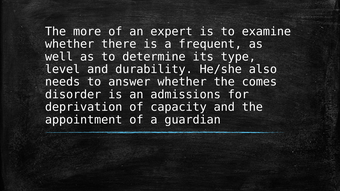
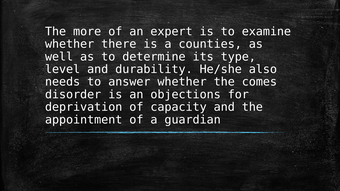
frequent: frequent -> counties
admissions: admissions -> objections
